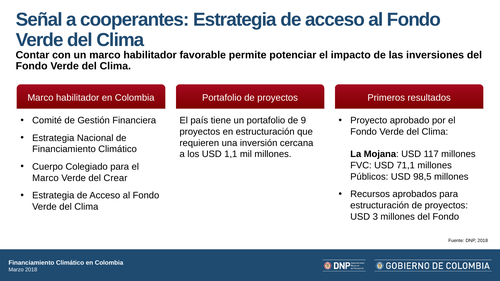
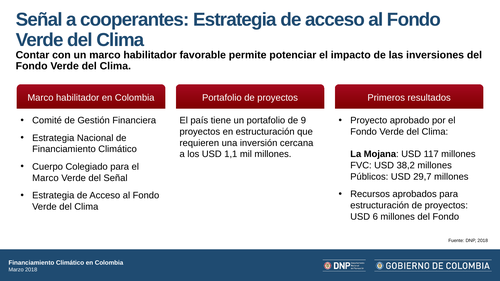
71,1: 71,1 -> 38,2
98,5: 98,5 -> 29,7
del Crear: Crear -> Señal
3: 3 -> 6
